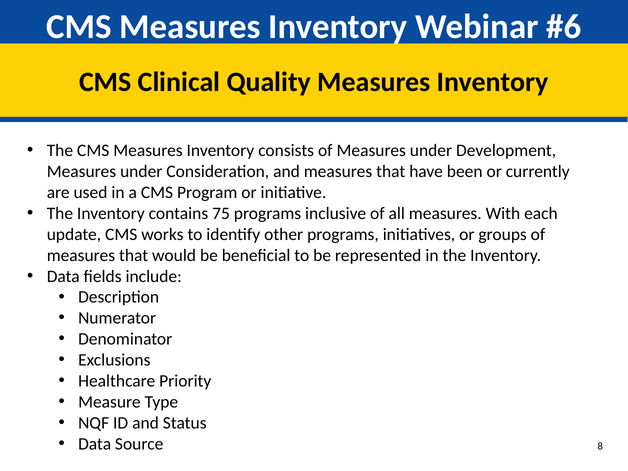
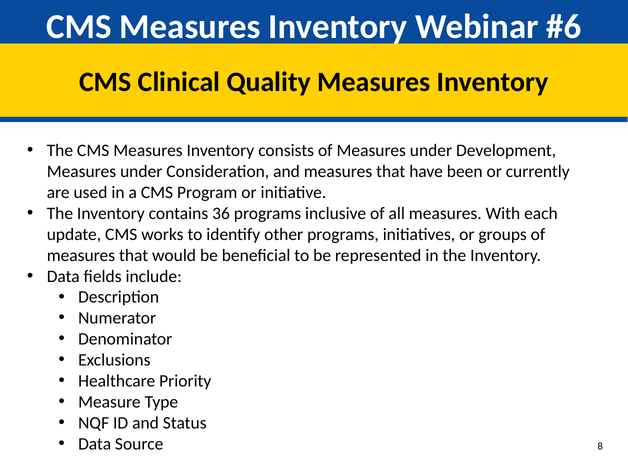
75: 75 -> 36
